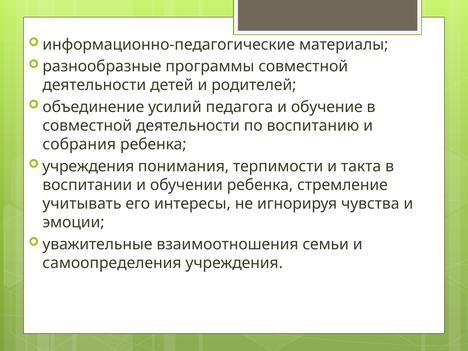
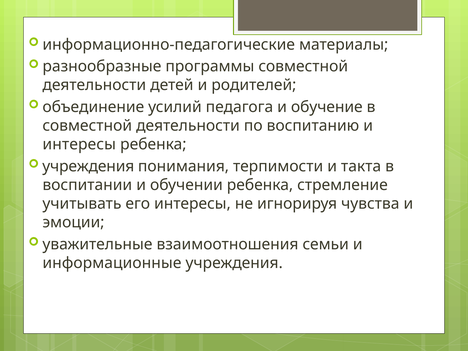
собрания at (79, 144): собрания -> интересы
самоопределения: самоопределения -> информационные
